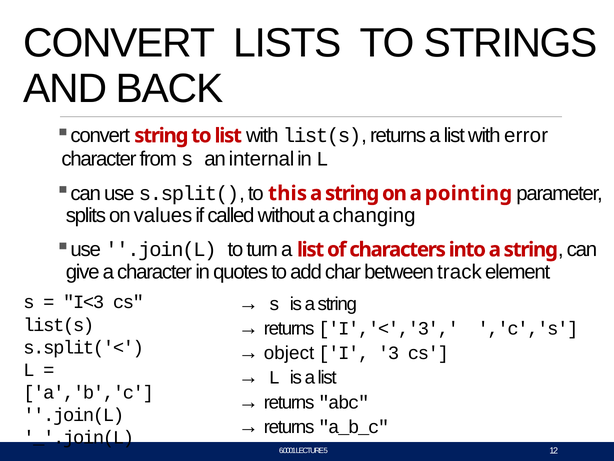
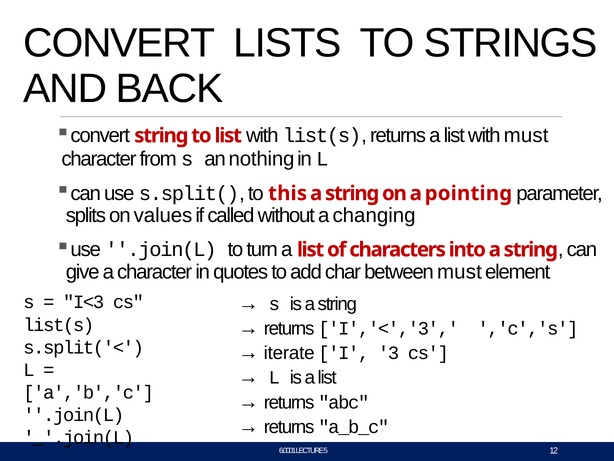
with error: error -> must
internal: internal -> nothing
between track: track -> must
object: object -> iterate
